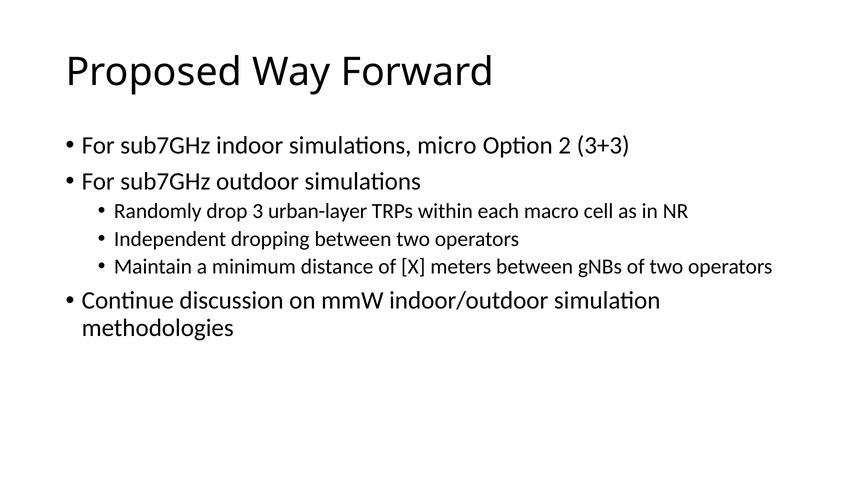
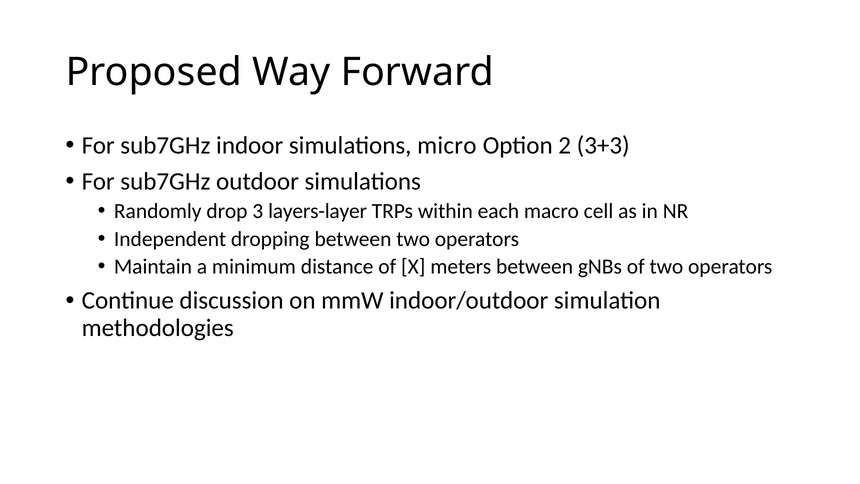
urban-layer: urban-layer -> layers-layer
